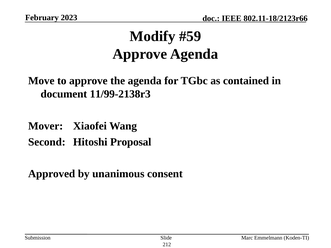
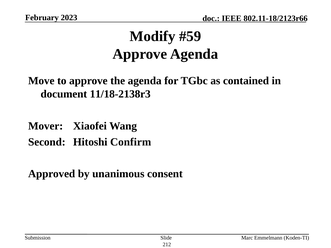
11/99-2138r3: 11/99-2138r3 -> 11/18-2138r3
Proposal: Proposal -> Confirm
